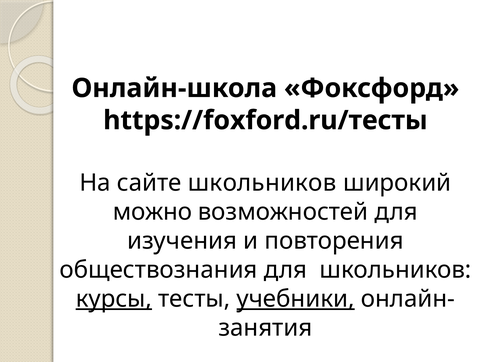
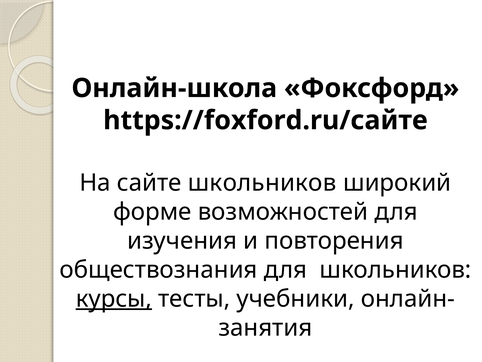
https://foxford.ru/тесты: https://foxford.ru/тесты -> https://foxford.ru/сайте
можно: можно -> форме
учебники underline: present -> none
